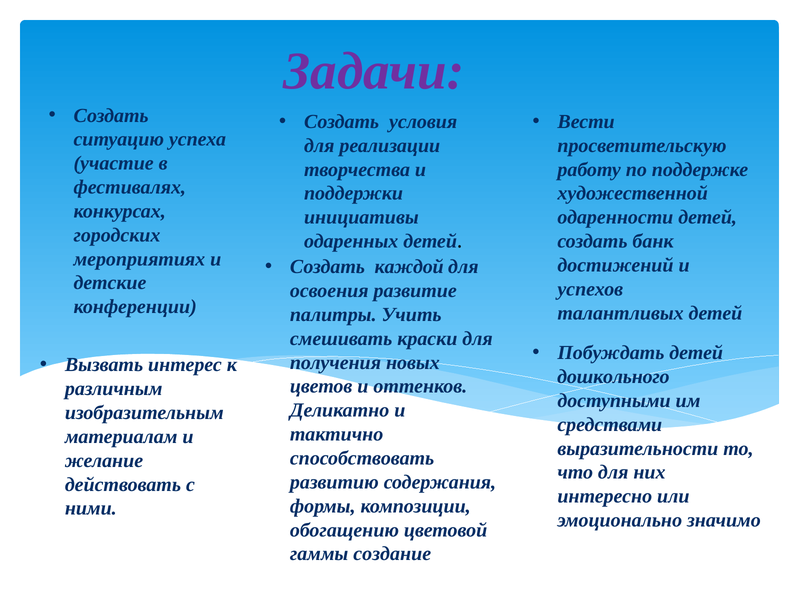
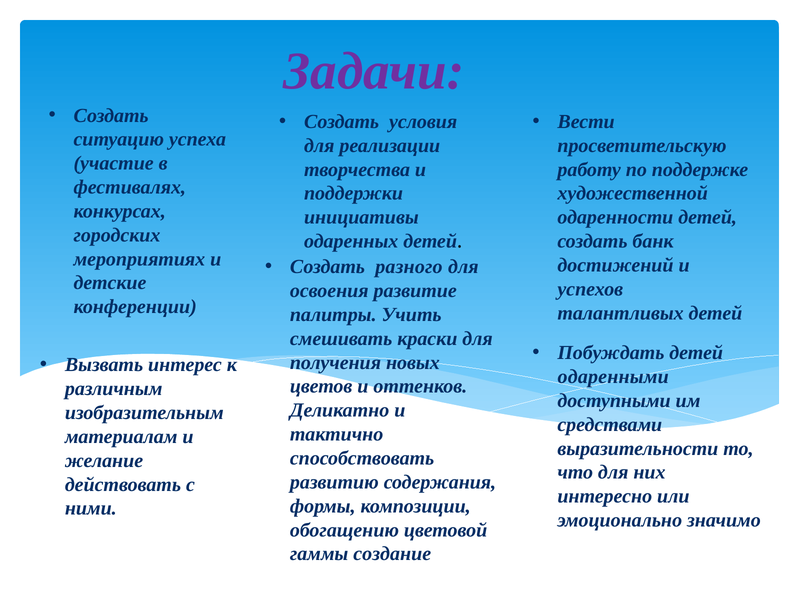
каждой: каждой -> разного
дошкольного: дошкольного -> одаренными
